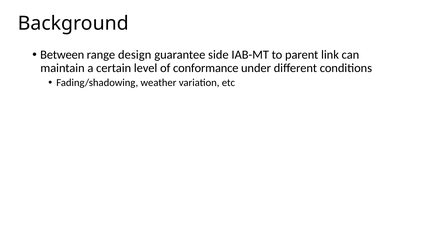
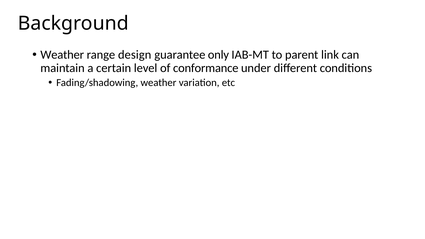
Between at (62, 55): Between -> Weather
side: side -> only
